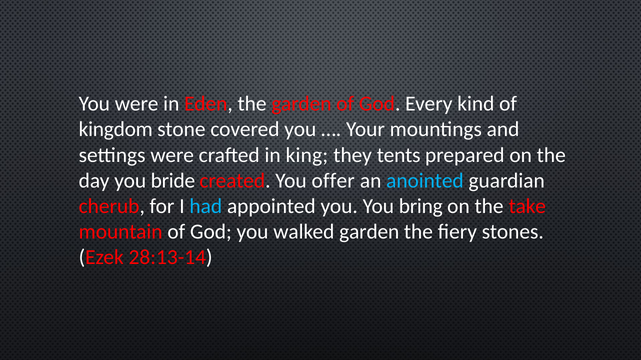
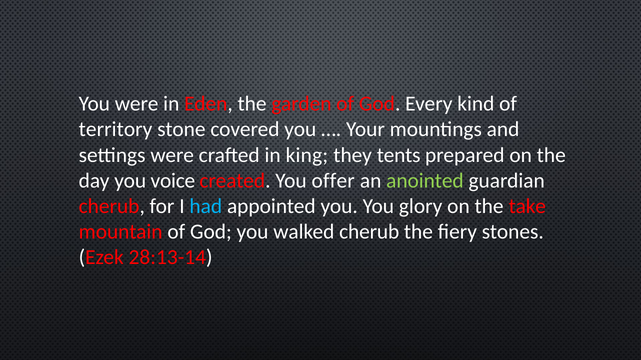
kingdom: kingdom -> territory
bride: bride -> voice
anointed colour: light blue -> light green
bring: bring -> glory
walked garden: garden -> cherub
